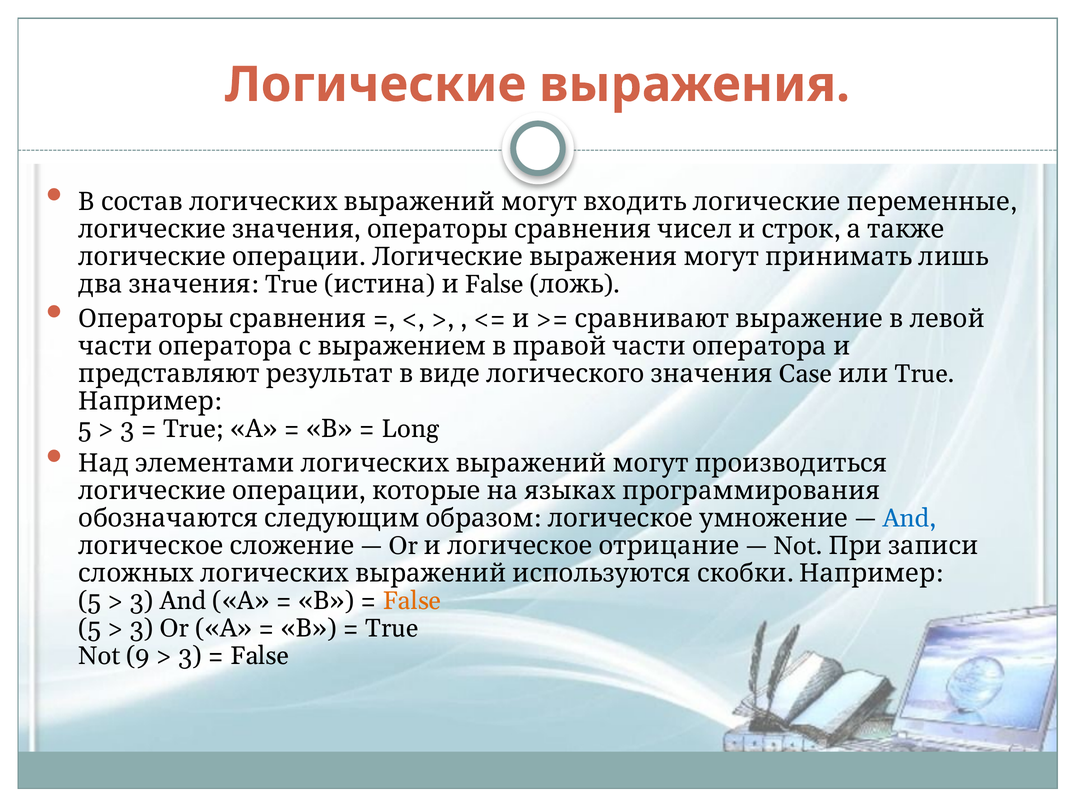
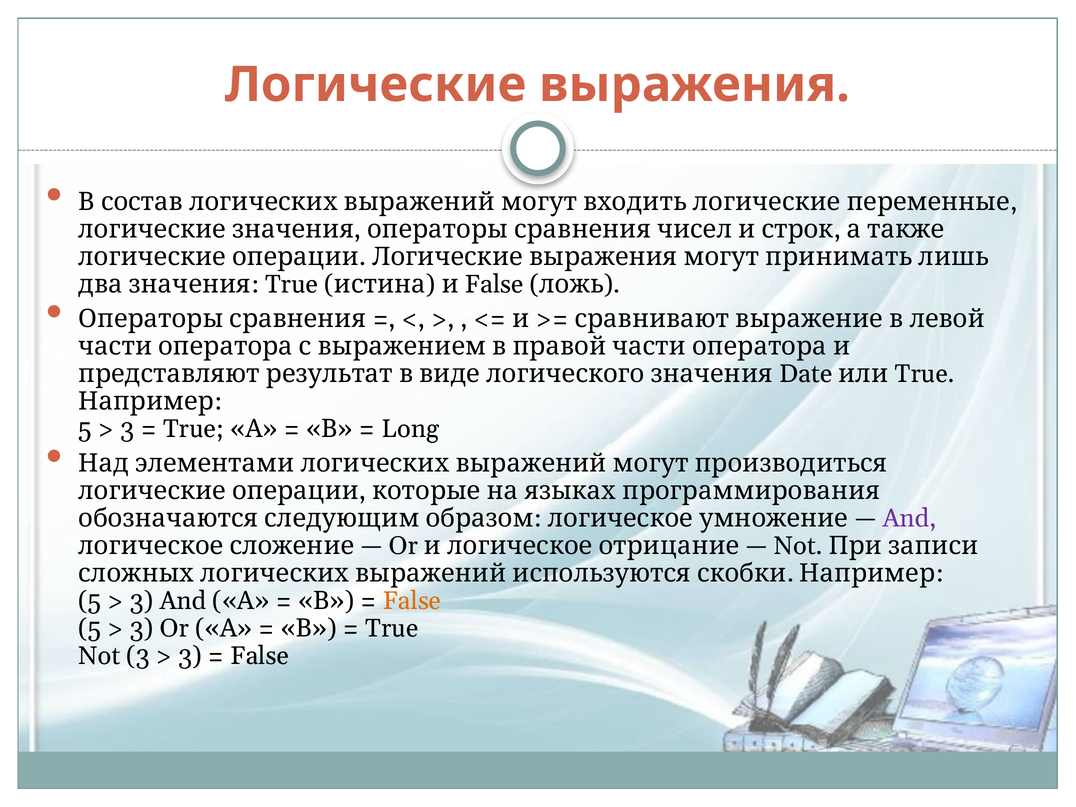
Case: Case -> Date
And at (910, 518) colour: blue -> purple
Not 9: 9 -> 3
